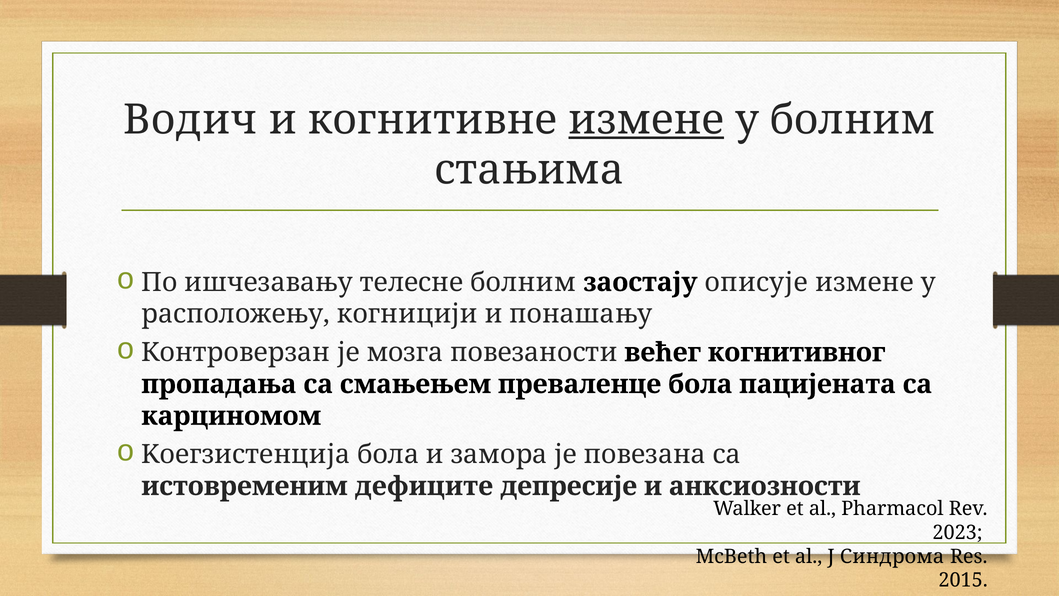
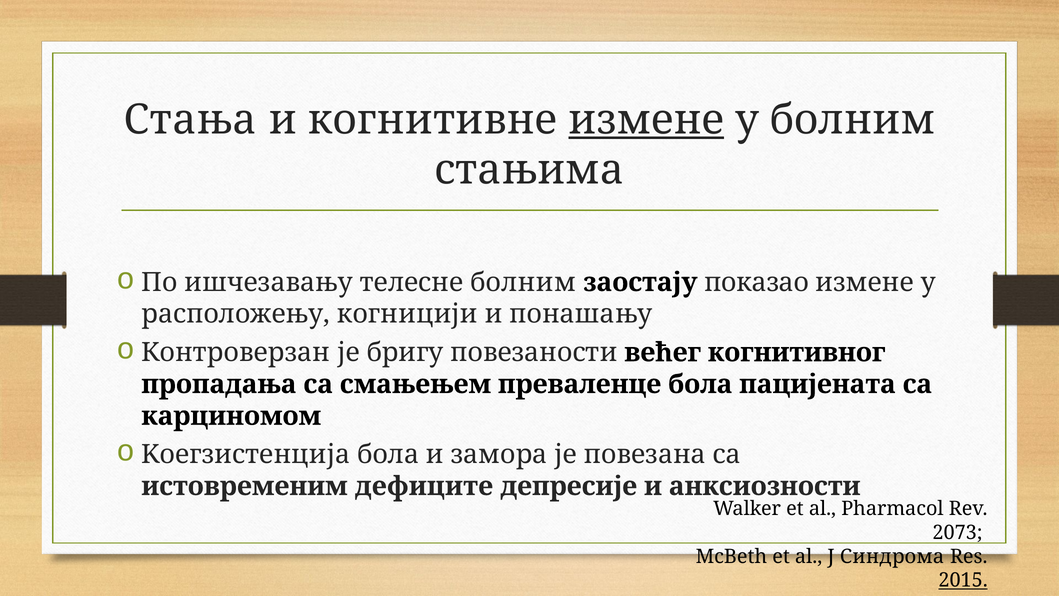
Водич: Водич -> Стања
описује: описује -> показао
мозга: мозга -> бригу
2023: 2023 -> 2073
2015 underline: none -> present
